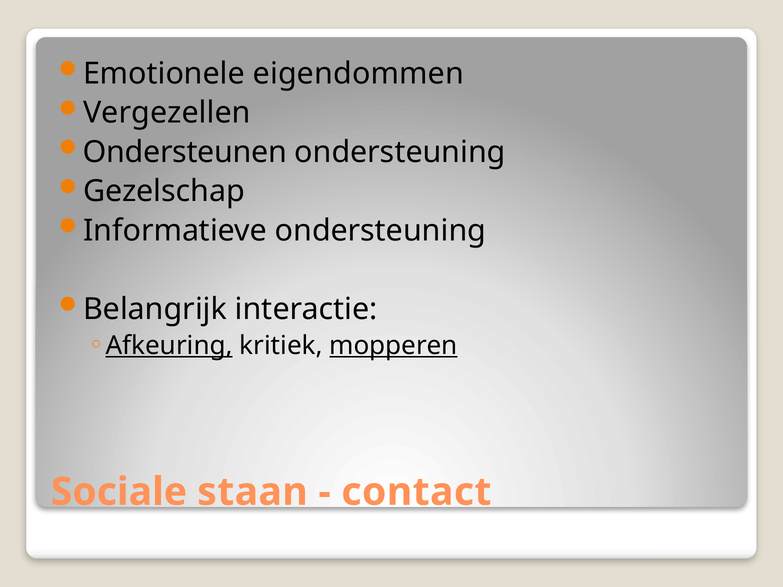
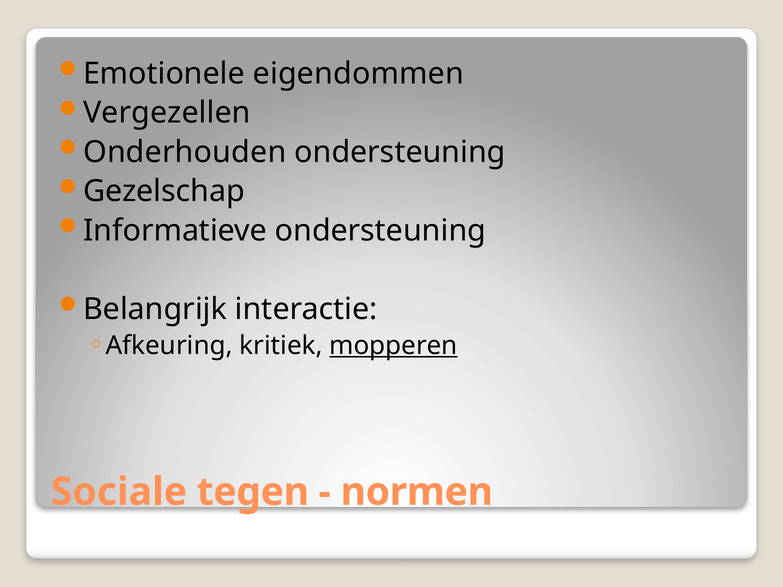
Ondersteunen: Ondersteunen -> Onderhouden
Afkeuring underline: present -> none
staan: staan -> tegen
contact: contact -> normen
